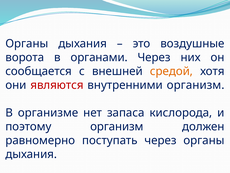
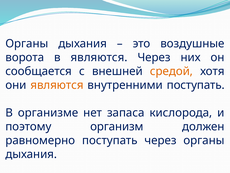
в органами: органами -> являются
являются at (57, 85) colour: red -> orange
внутренними организм: организм -> поступать
